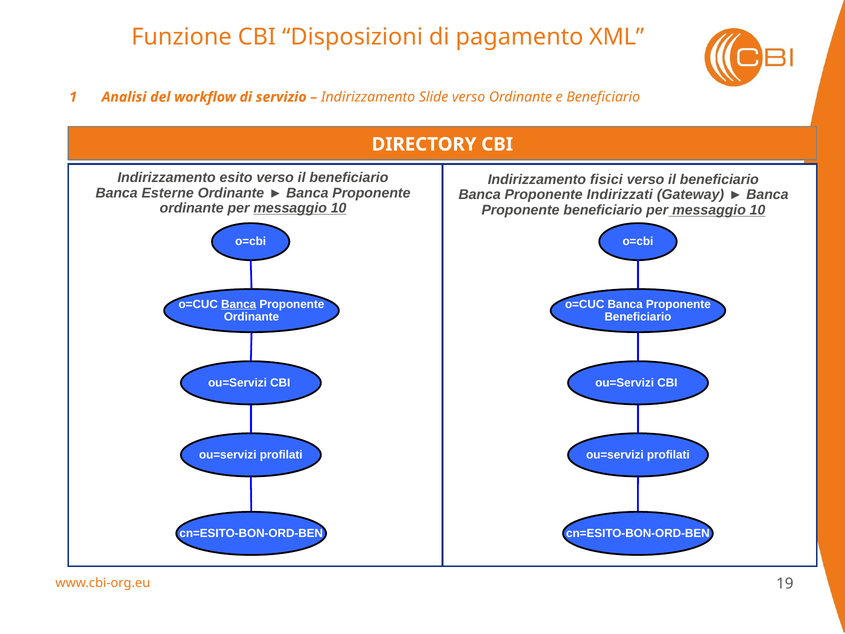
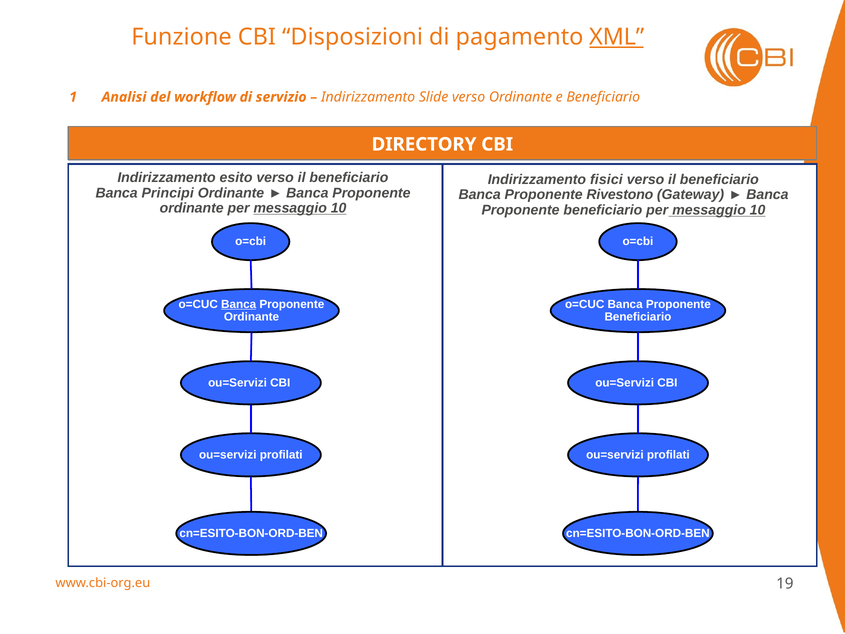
XML underline: none -> present
Esterne: Esterne -> Principi
Indirizzati: Indirizzati -> Rivestono
